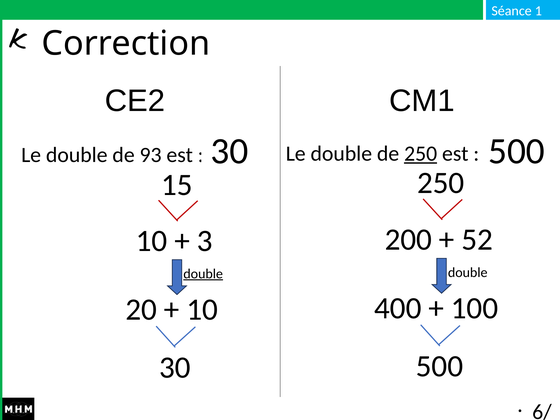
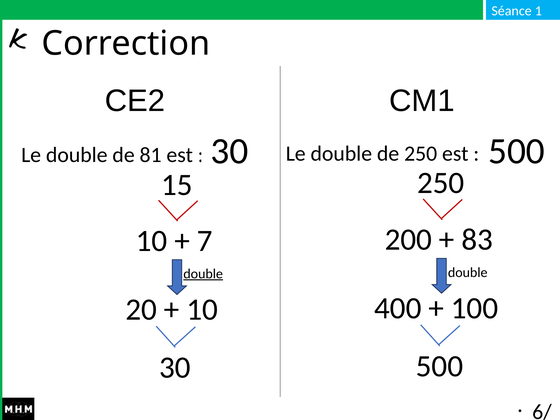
250 at (421, 154) underline: present -> none
93: 93 -> 81
52: 52 -> 83
3: 3 -> 7
